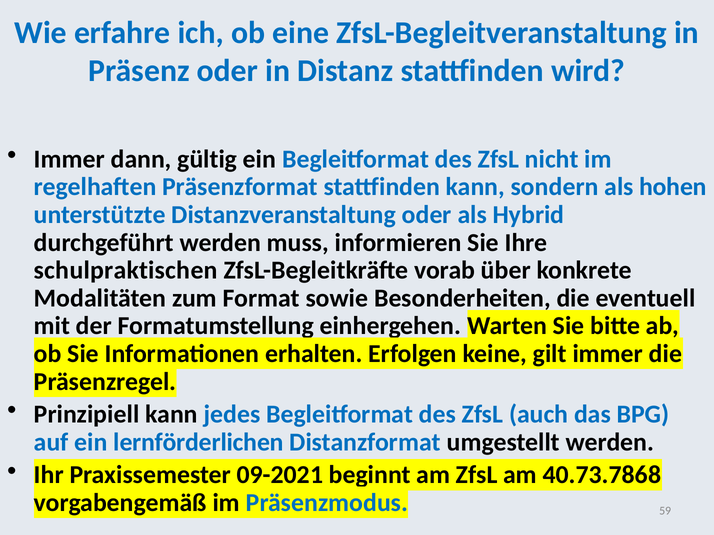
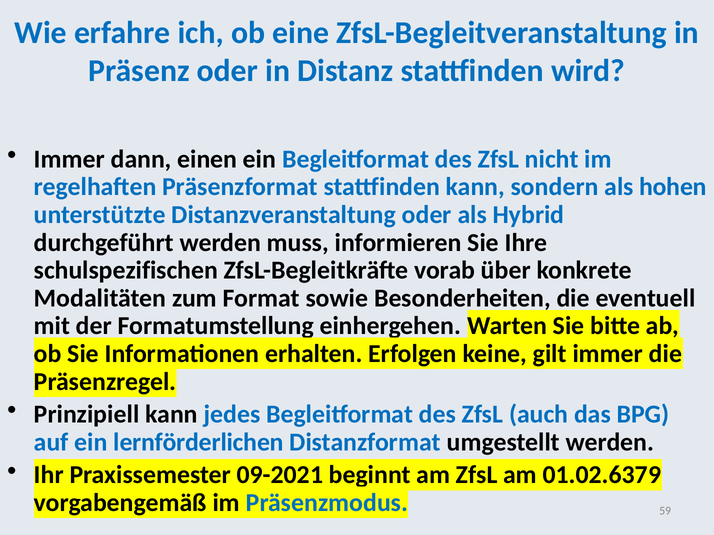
gültig: gültig -> einen
schulpraktischen: schulpraktischen -> schulspezifischen
40.73.7868: 40.73.7868 -> 01.02.6379
